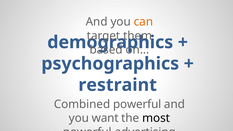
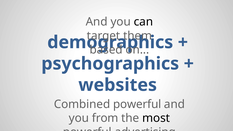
can colour: orange -> black
restraint: restraint -> websites
want: want -> from
